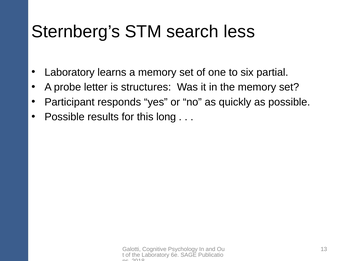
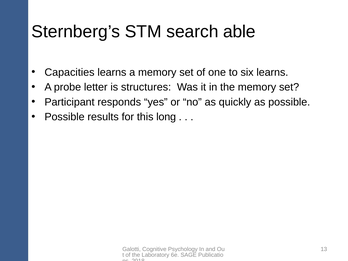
less: less -> able
Laboratory at (70, 72): Laboratory -> Capacities
six partial: partial -> learns
